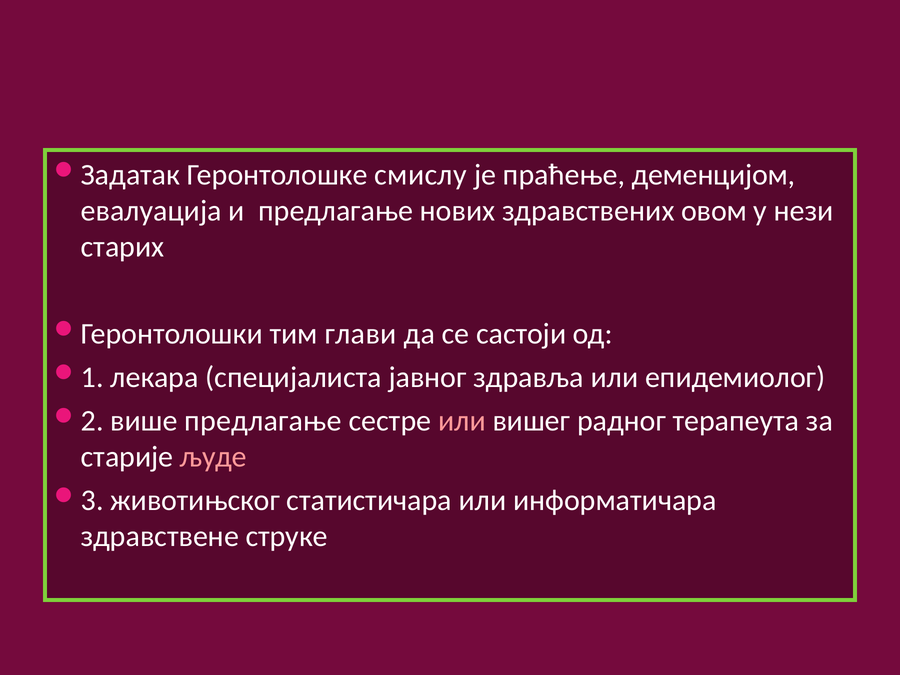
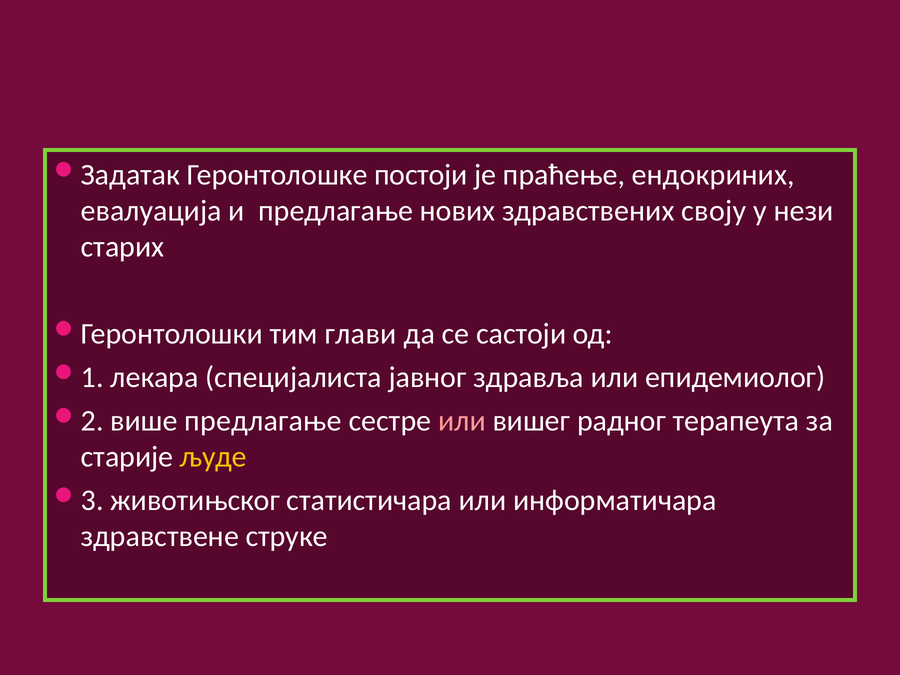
смислу: смислу -> постоји
деменцијом: деменцијом -> ендокриних
овом: овом -> своју
људе colour: pink -> yellow
